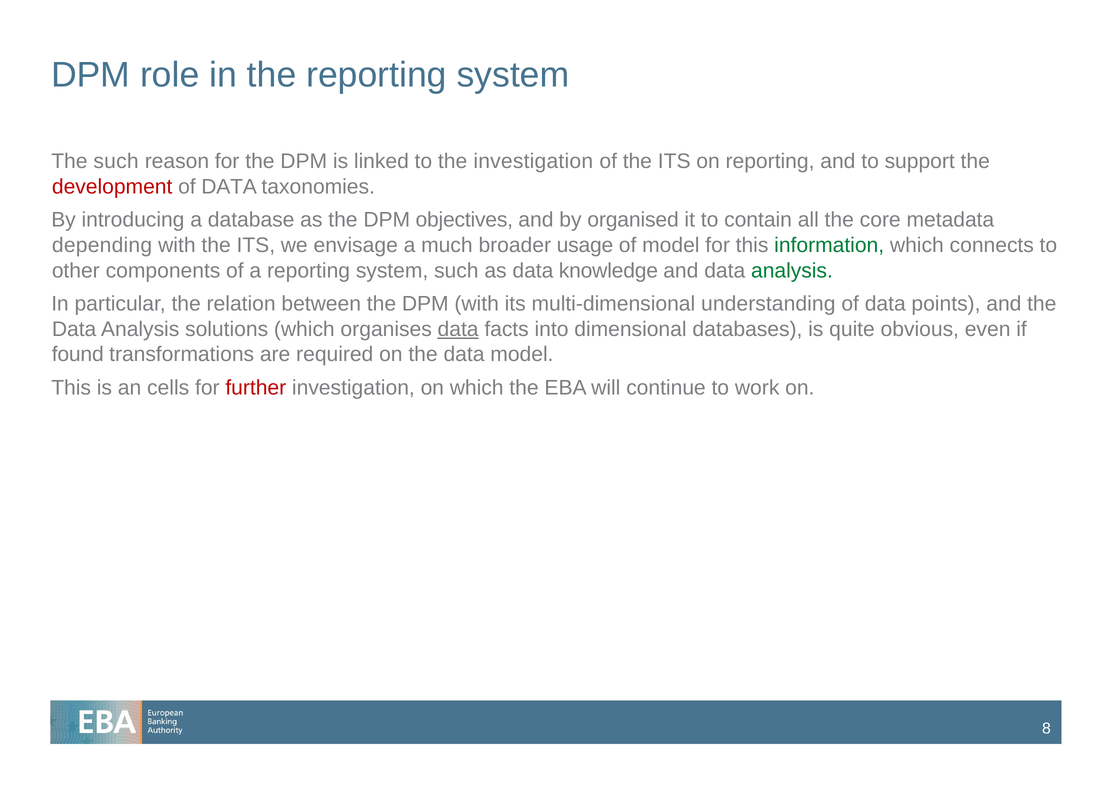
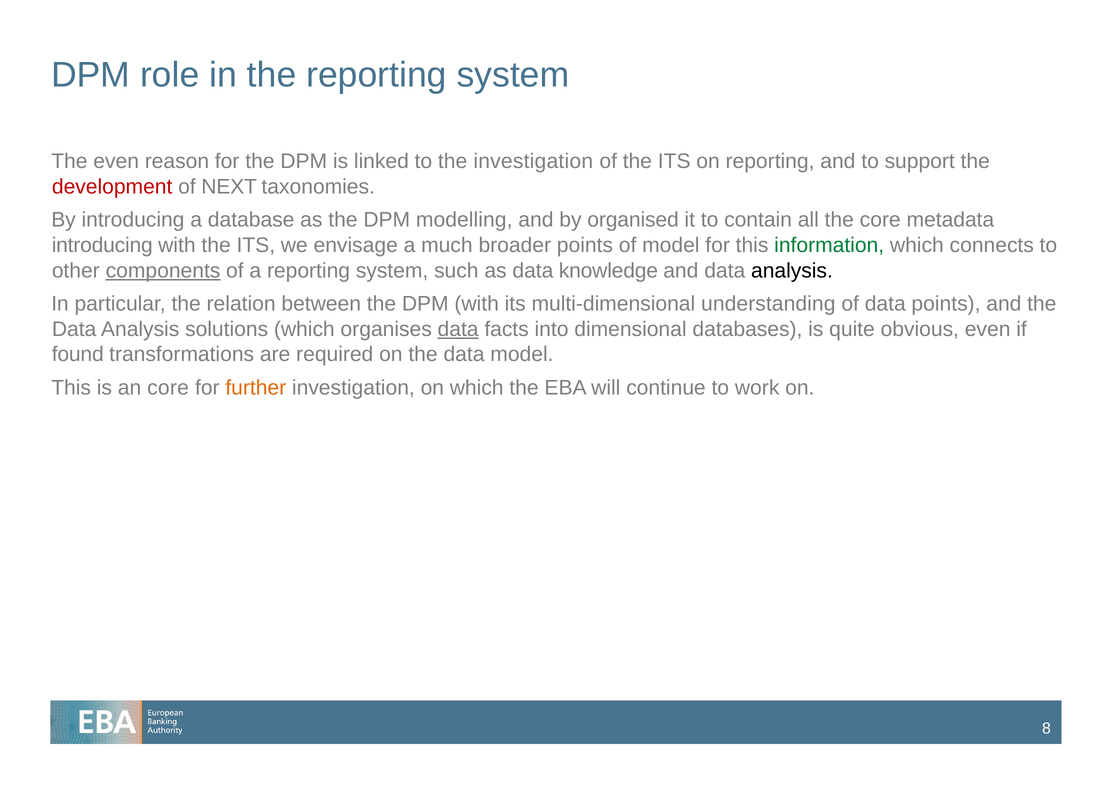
The such: such -> even
DATA at (229, 187): DATA -> NEXT
objectives: objectives -> modelling
depending at (102, 245): depending -> introducing
broader usage: usage -> points
components underline: none -> present
analysis at (792, 271) colour: green -> black
an cells: cells -> core
further colour: red -> orange
